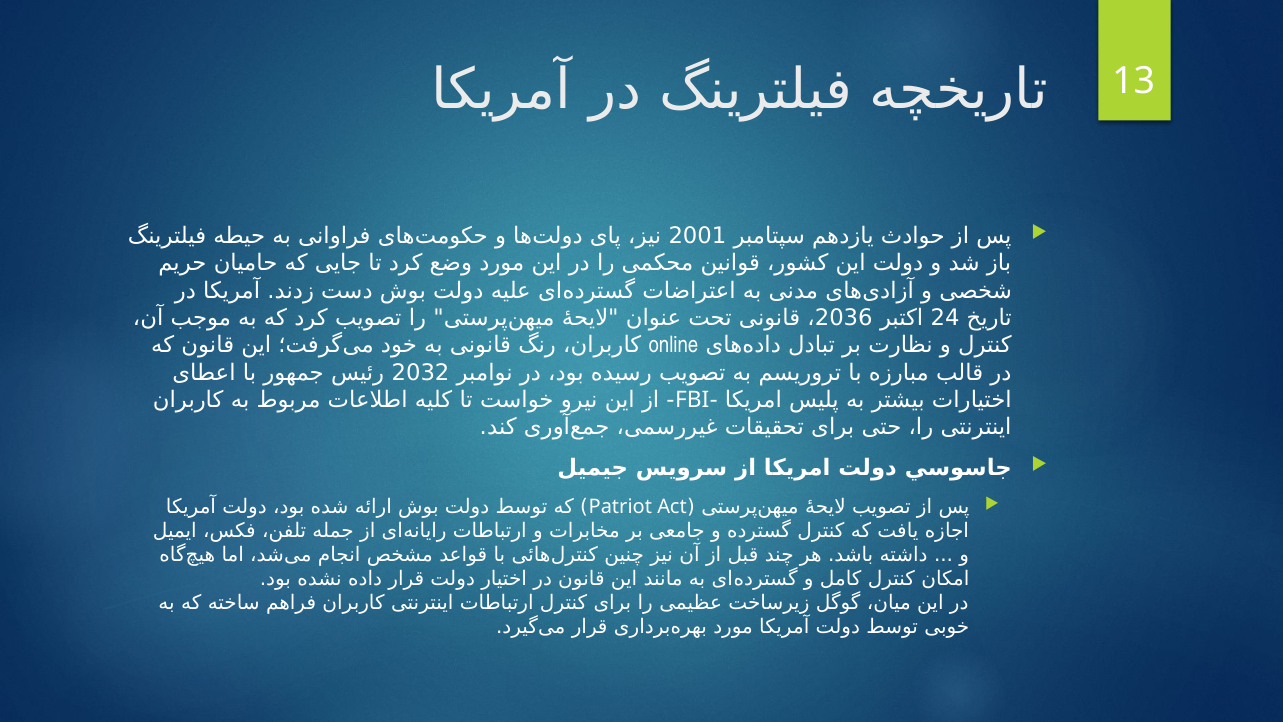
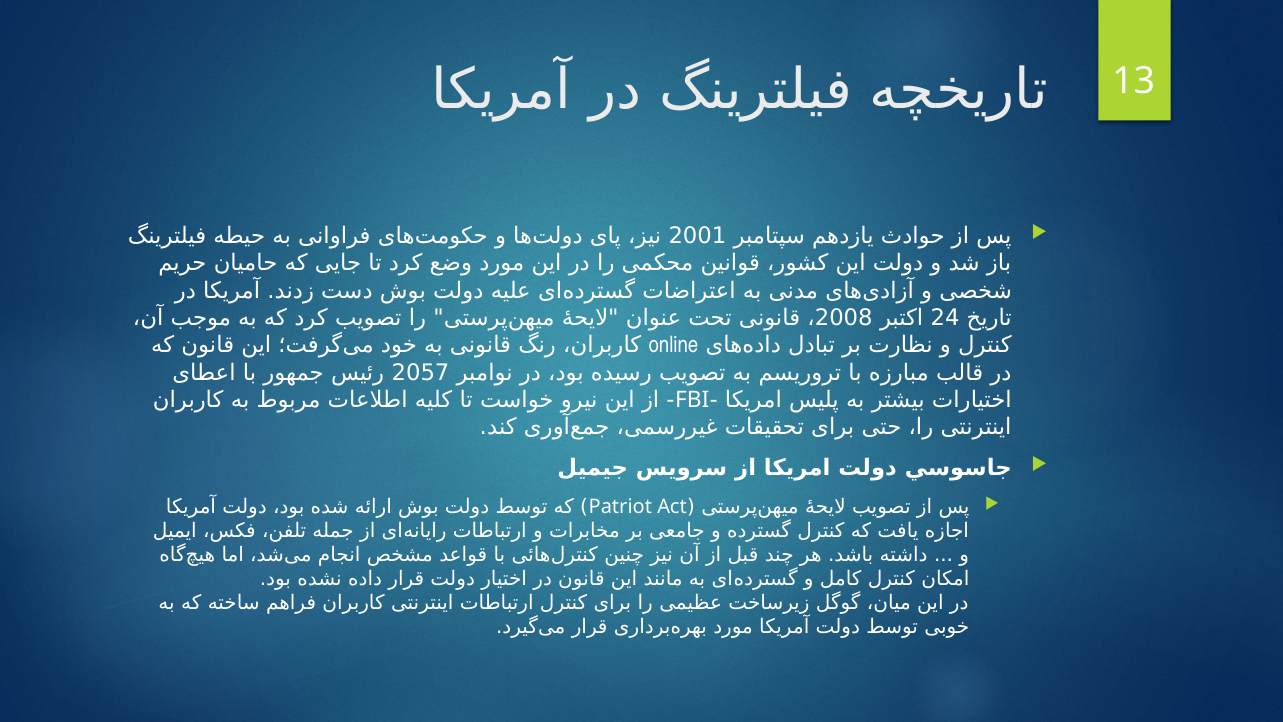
2036: 2036 -> 2008
2032: 2032 -> 2057
